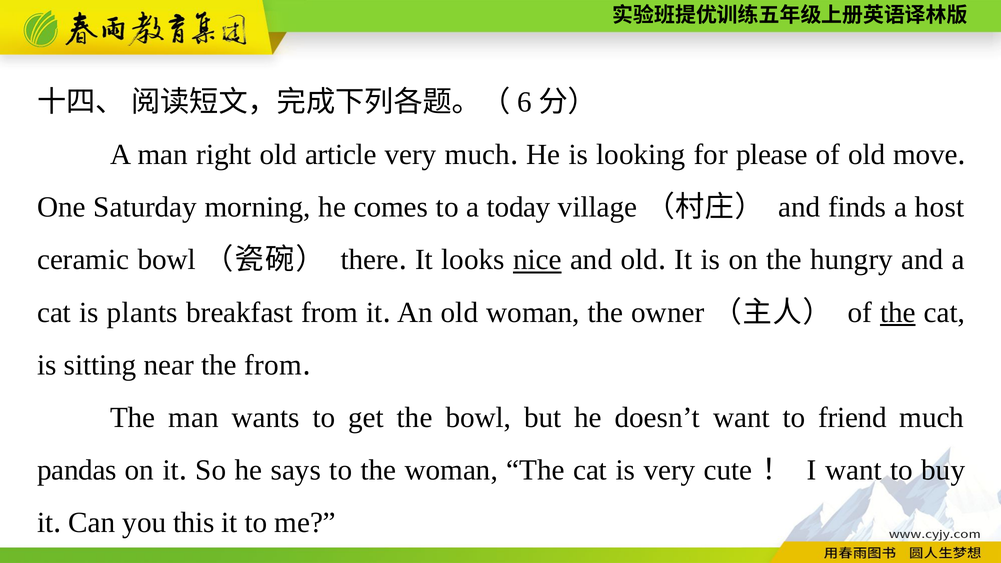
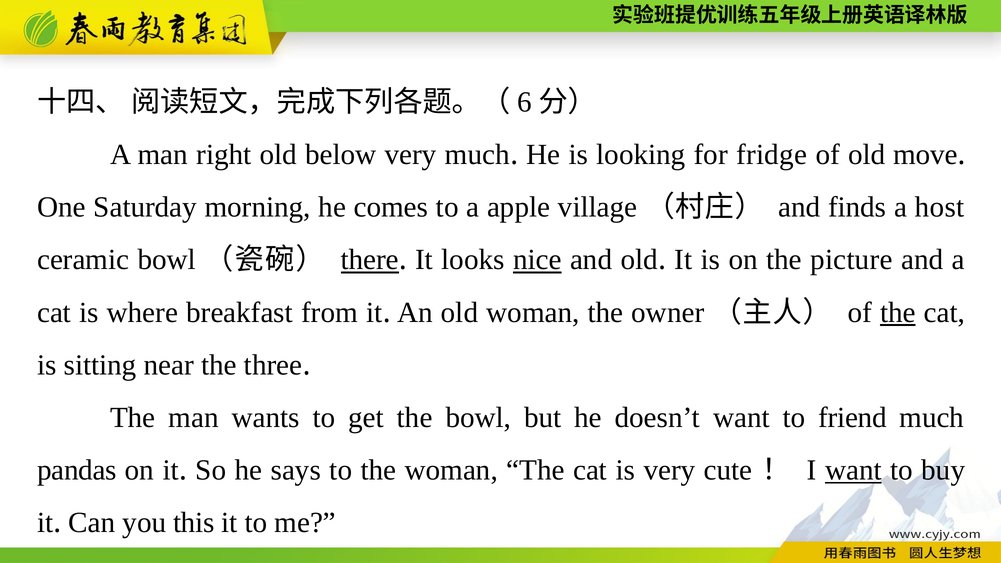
article: article -> below
please: please -> fridge
today: today -> apple
there underline: none -> present
hungry: hungry -> picture
plants: plants -> where
the from: from -> three
want at (853, 470) underline: none -> present
